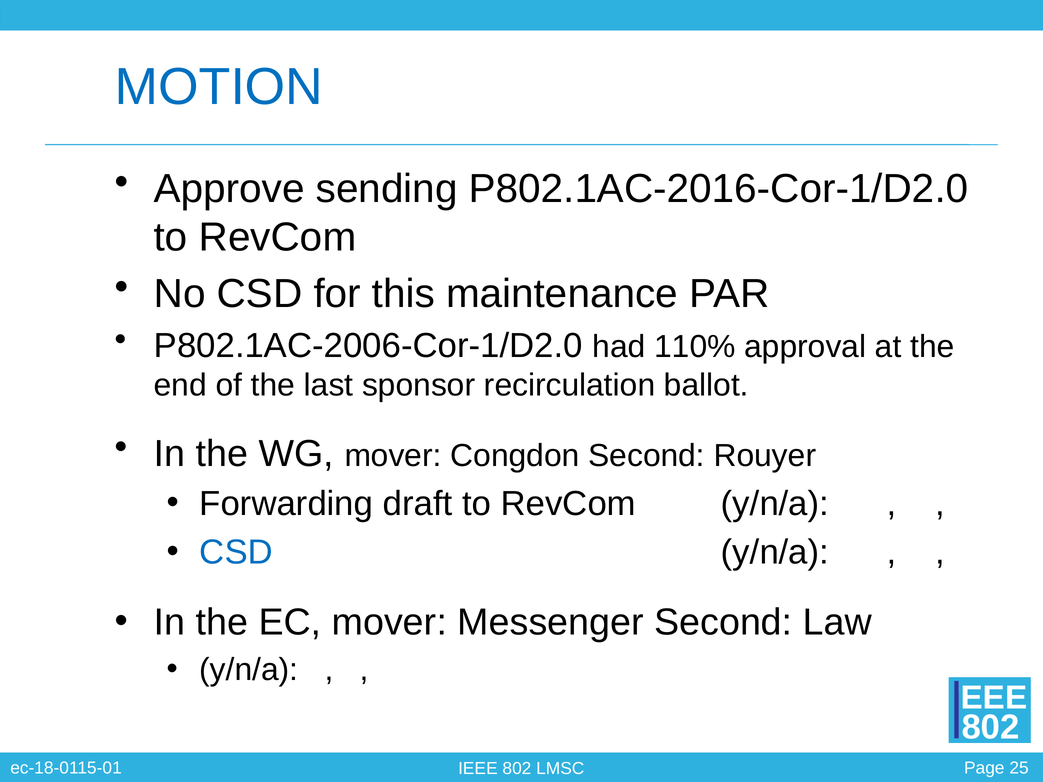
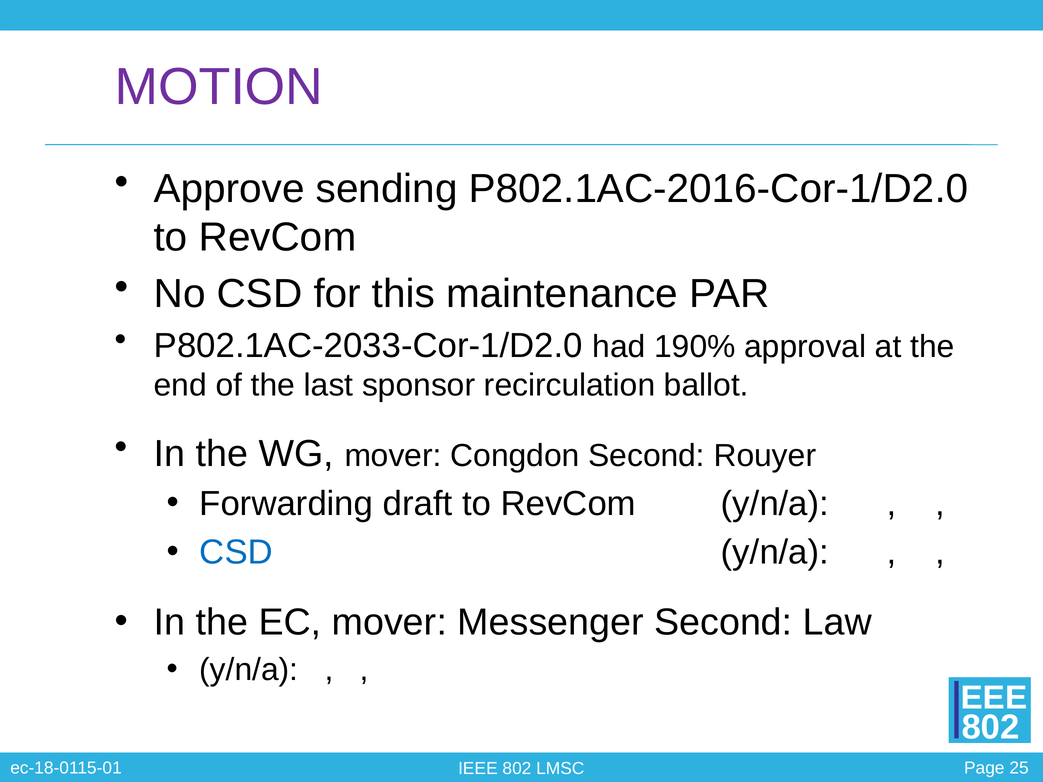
MOTION colour: blue -> purple
P802.1AC-2006-Cor-1/D2.0: P802.1AC-2006-Cor-1/D2.0 -> P802.1AC-2033-Cor-1/D2.0
110%: 110% -> 190%
